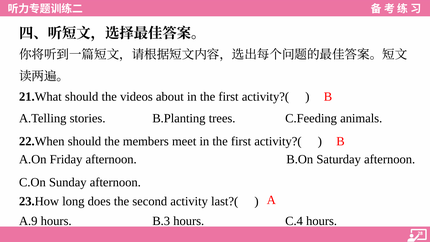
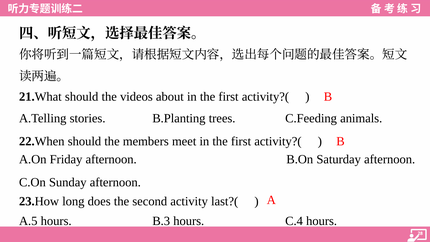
A.9: A.9 -> A.5
